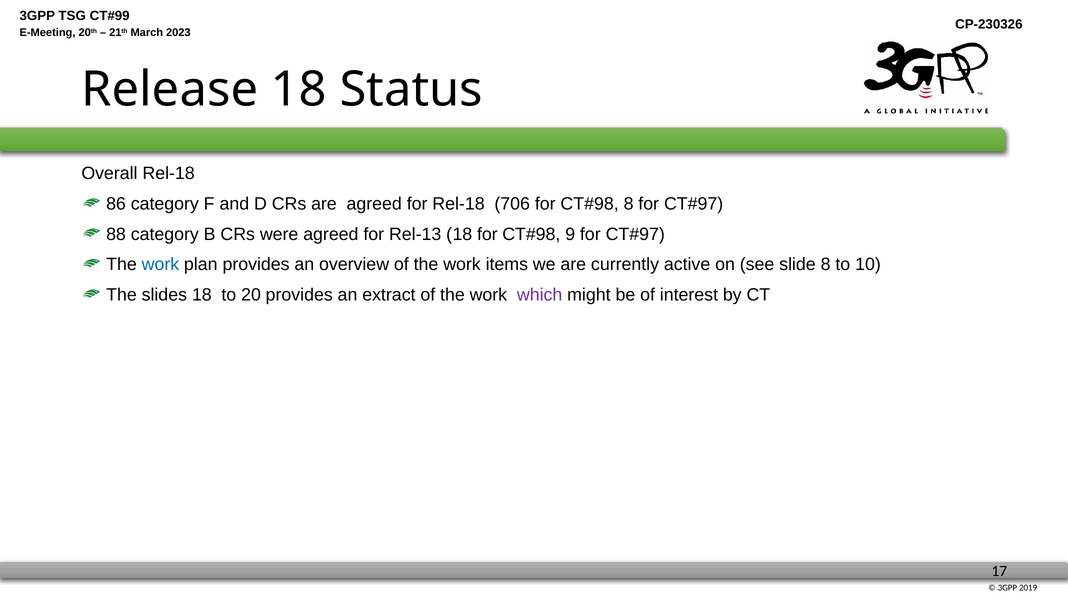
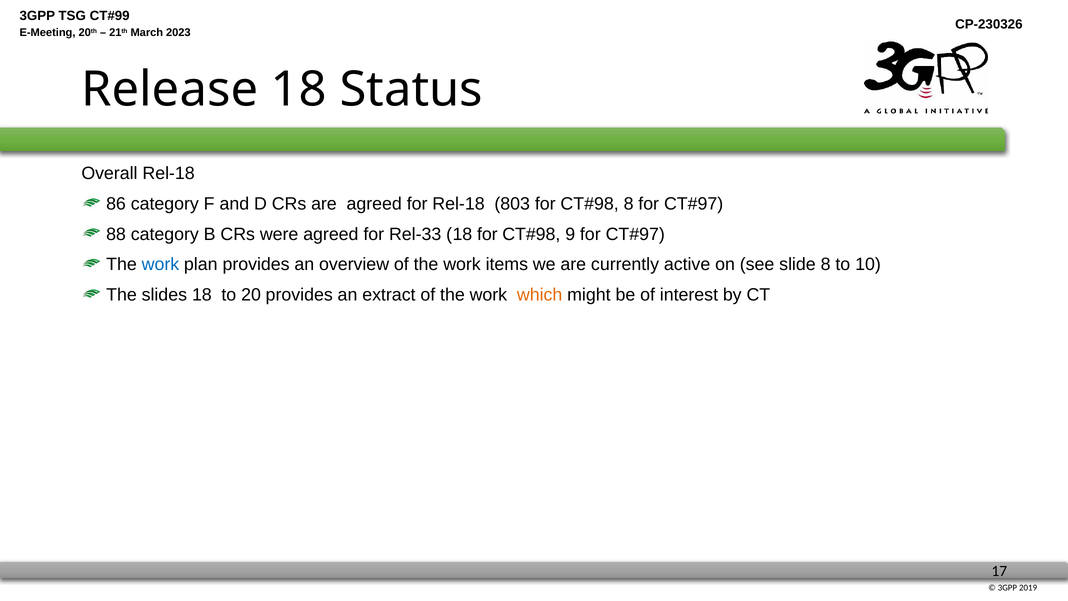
706: 706 -> 803
Rel-13: Rel-13 -> Rel-33
which colour: purple -> orange
